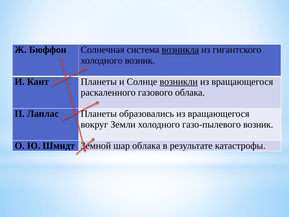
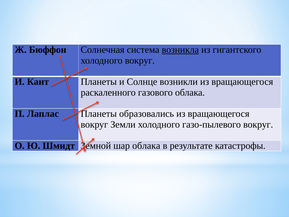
возник at (140, 60): возник -> вокруг
возникли underline: present -> none
газо-пылевого возник: возник -> вокруг
